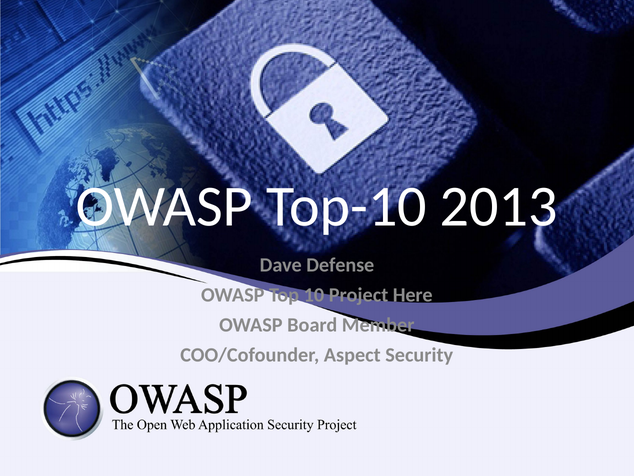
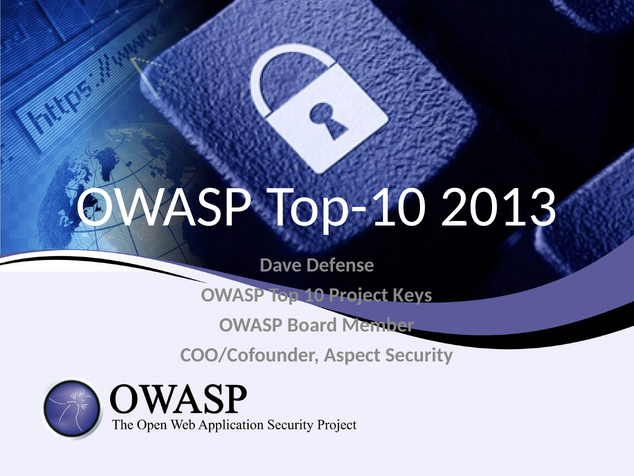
Here: Here -> Keys
